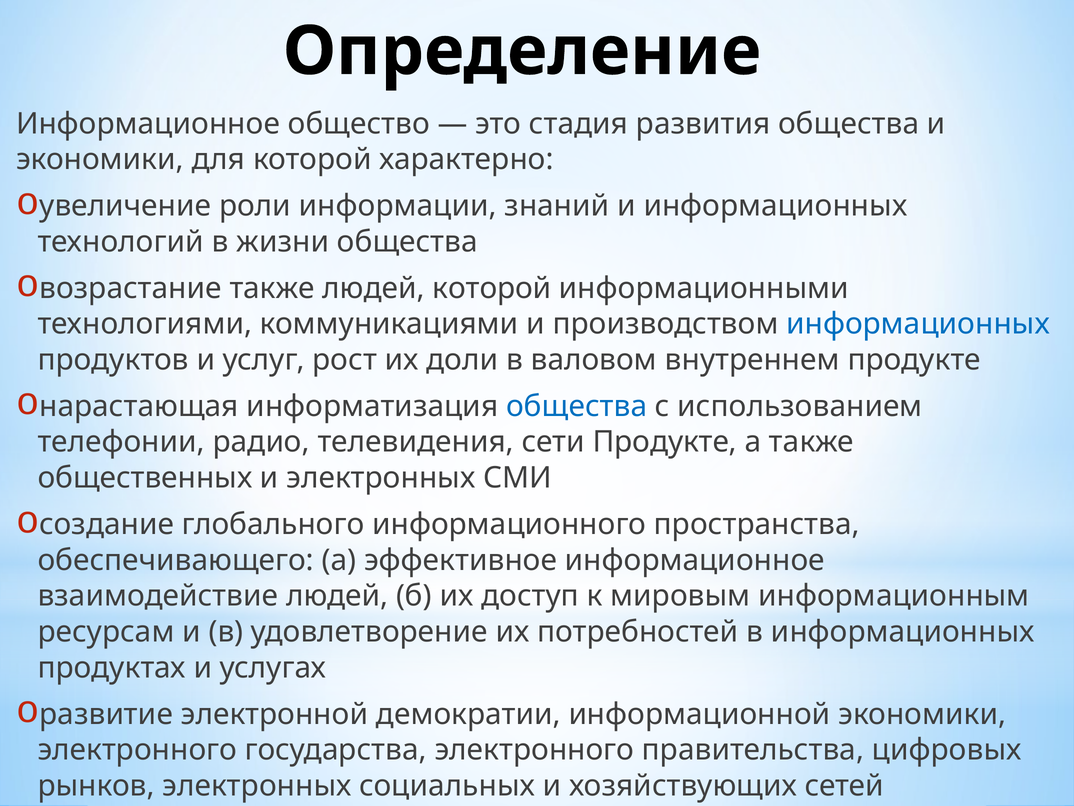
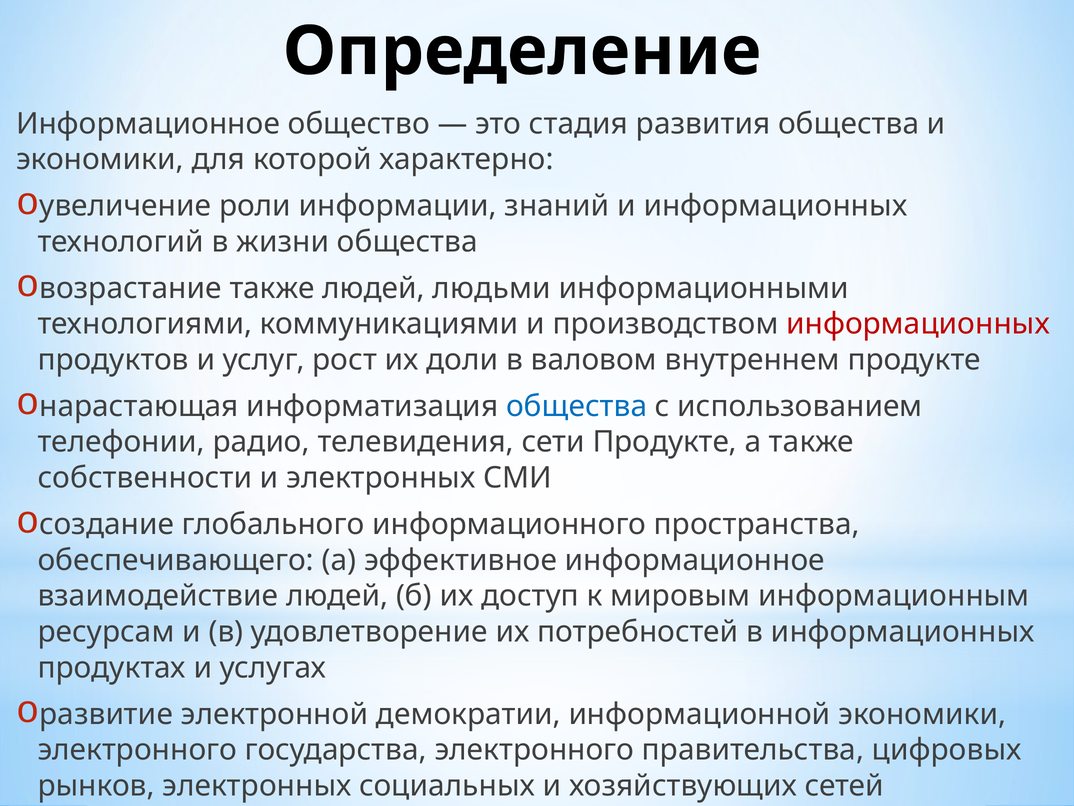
людей которой: которой -> людьми
информационных at (918, 324) colour: blue -> red
общественных: общественных -> собственности
